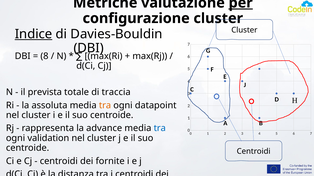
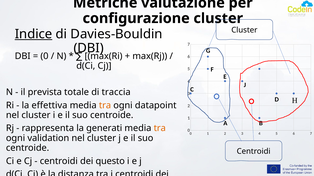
per underline: present -> none
8 at (44, 56): 8 -> 0
assoluta: assoluta -> effettiva
advance: advance -> generati
tra at (160, 129) colour: blue -> orange
fornite: fornite -> questo
